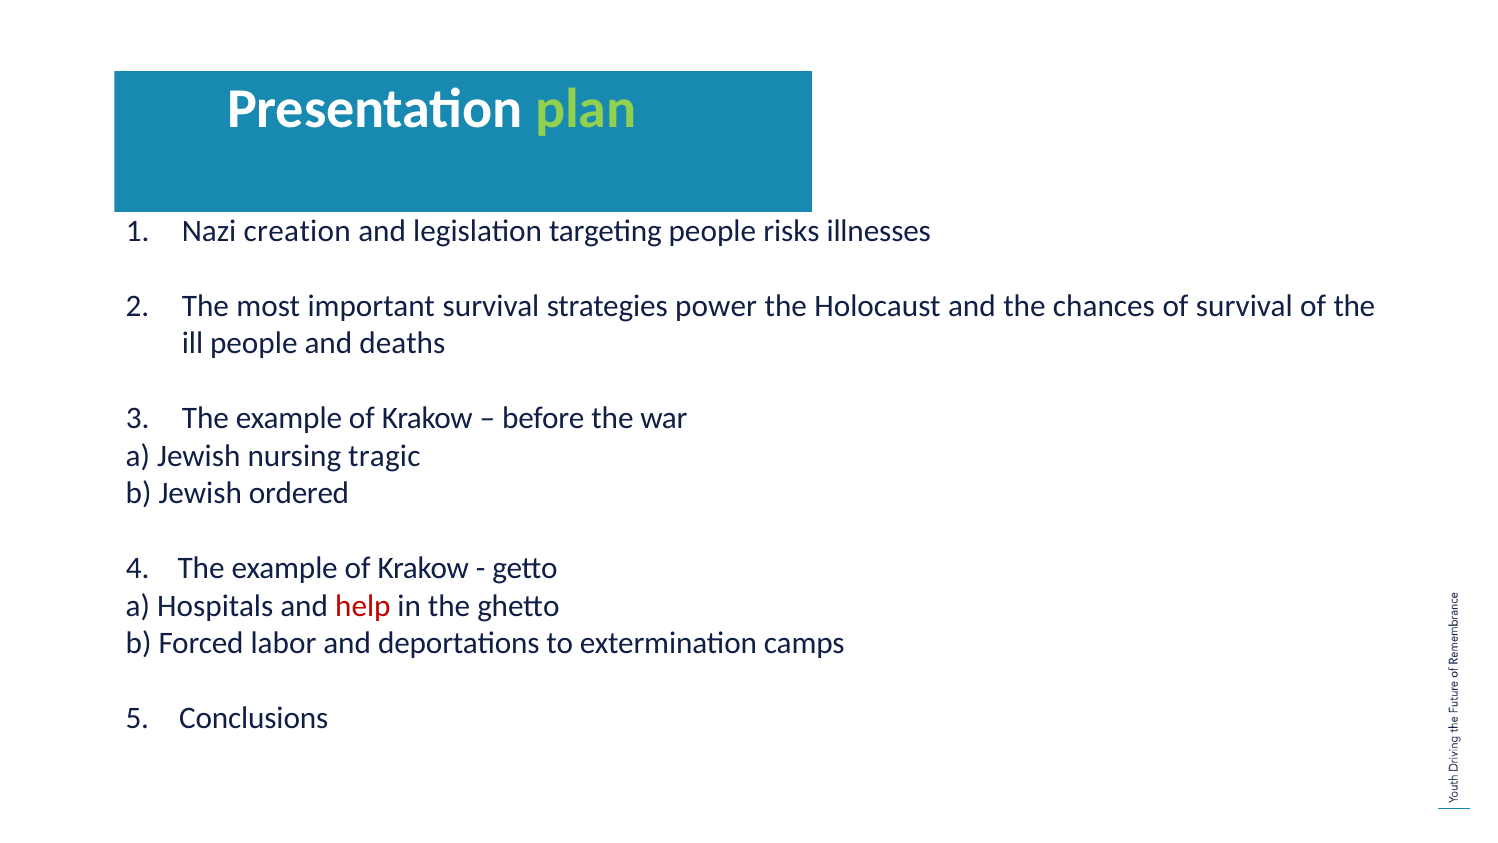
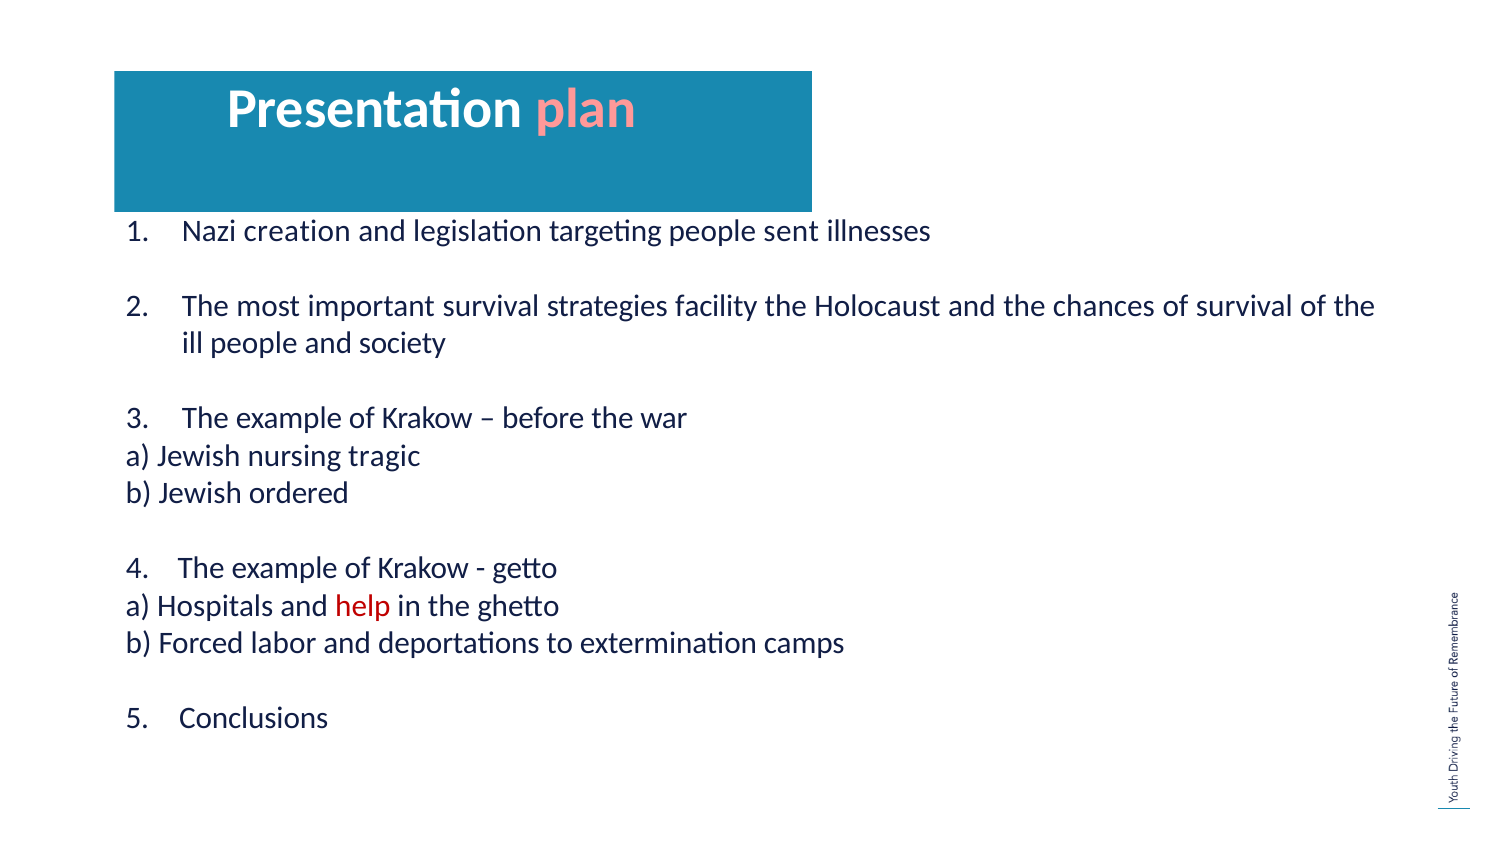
plan colour: light green -> pink
risks: risks -> sent
power: power -> facility
deaths: deaths -> society
